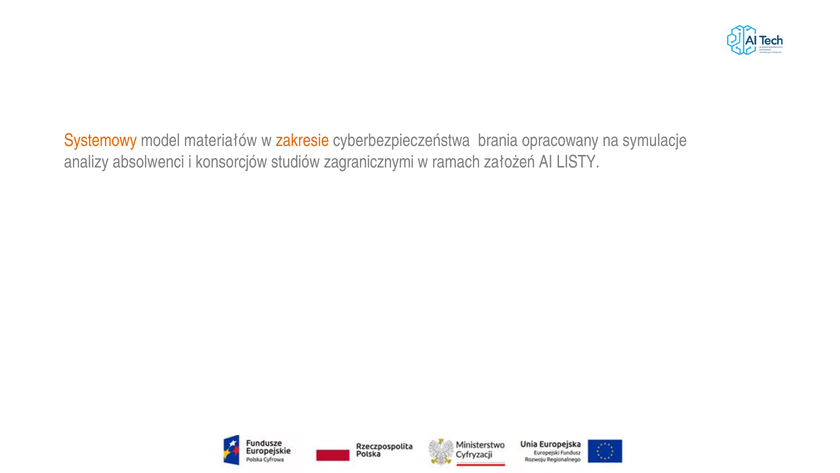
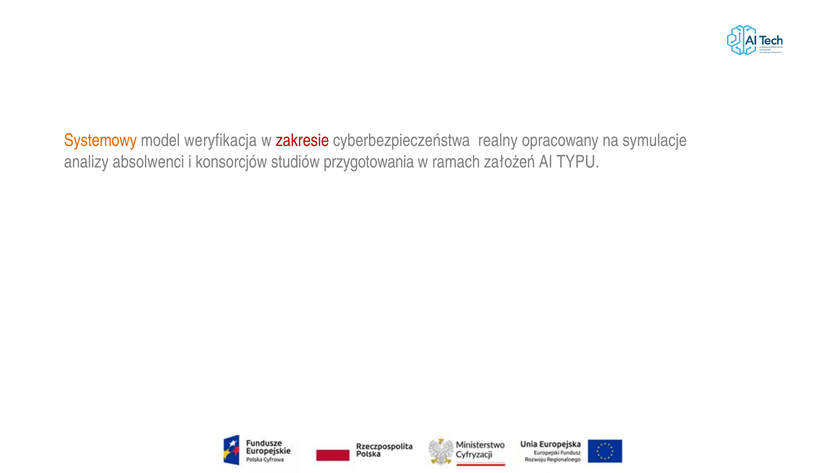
materiałów: materiałów -> weryfikacja
zakresie colour: orange -> red
brania: brania -> realny
zagranicznymi: zagranicznymi -> przygotowania
LISTY: LISTY -> TYPU
